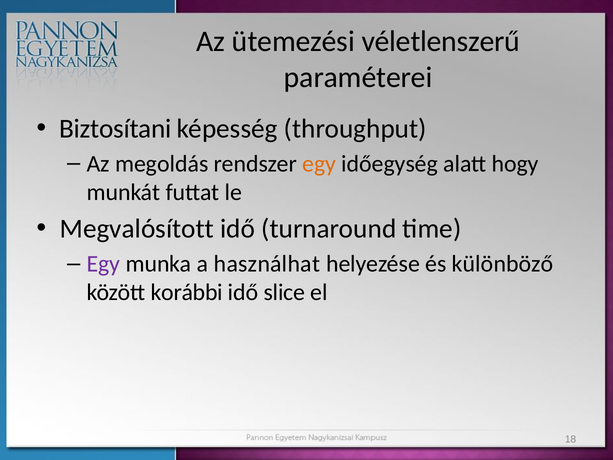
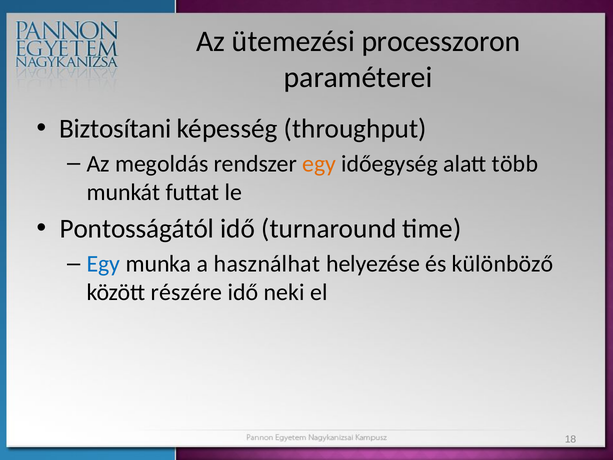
véletlenszerű: véletlenszerű -> processzoron
hogy: hogy -> több
Megvalósított: Megvalósított -> Pontosságától
Egy at (103, 264) colour: purple -> blue
korábbi: korábbi -> részére
slice: slice -> neki
